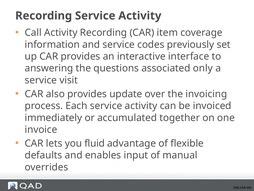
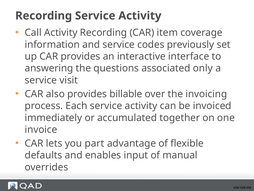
update: update -> billable
fluid: fluid -> part
